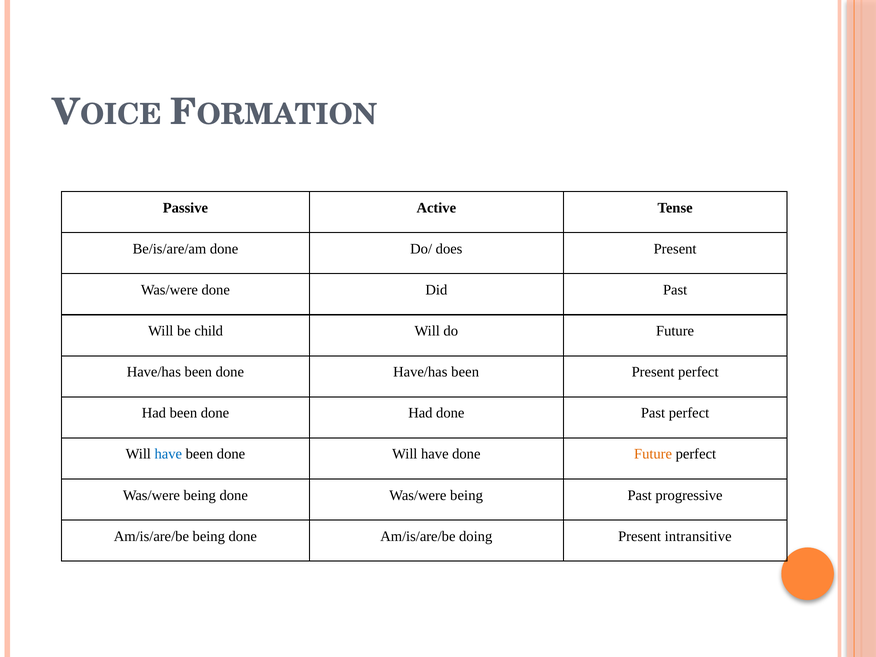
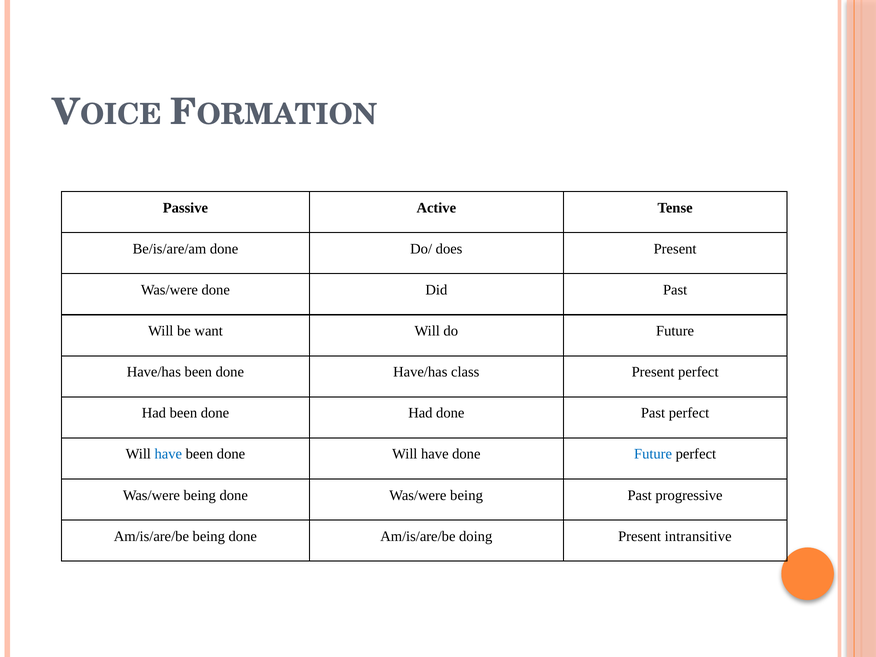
child: child -> want
done Have/has been: been -> class
Future at (653, 454) colour: orange -> blue
